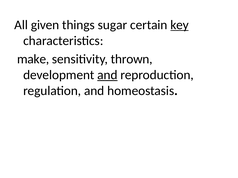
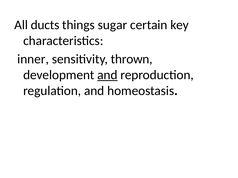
given: given -> ducts
key underline: present -> none
make: make -> inner
